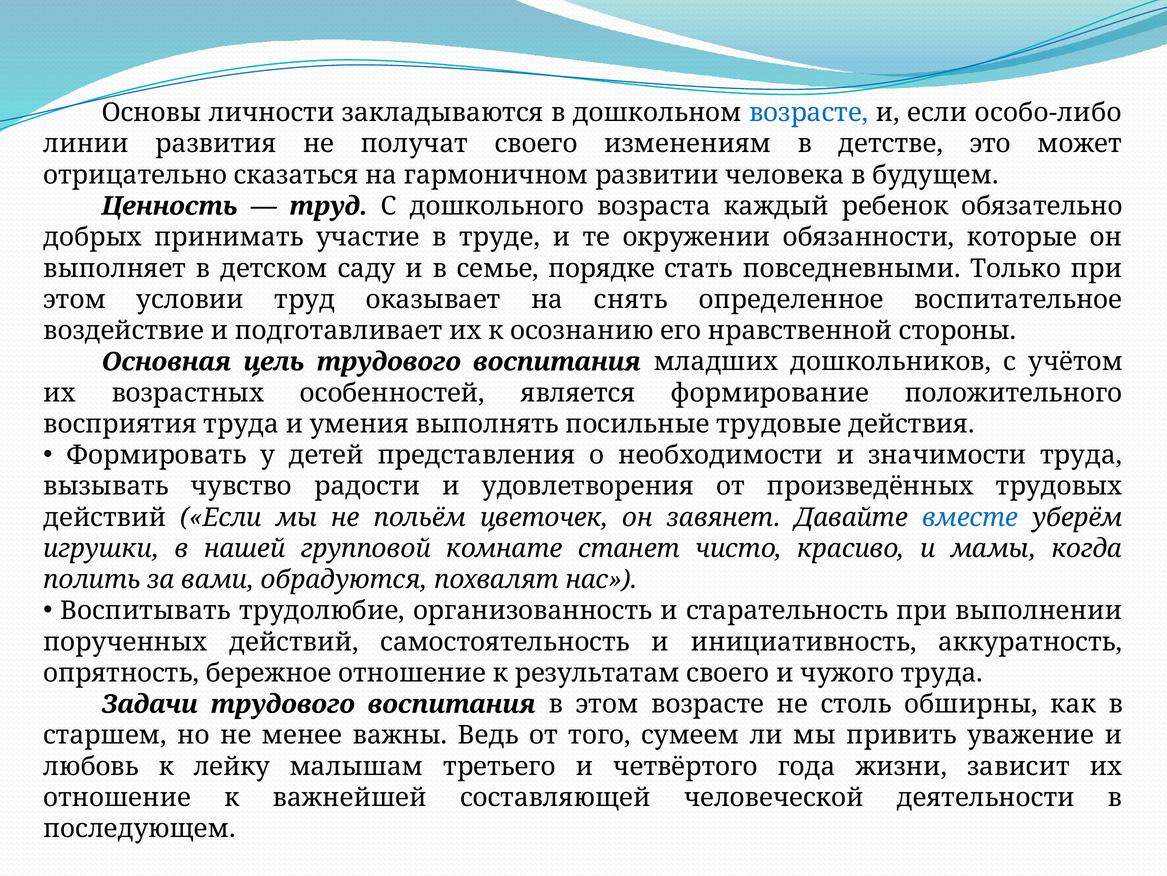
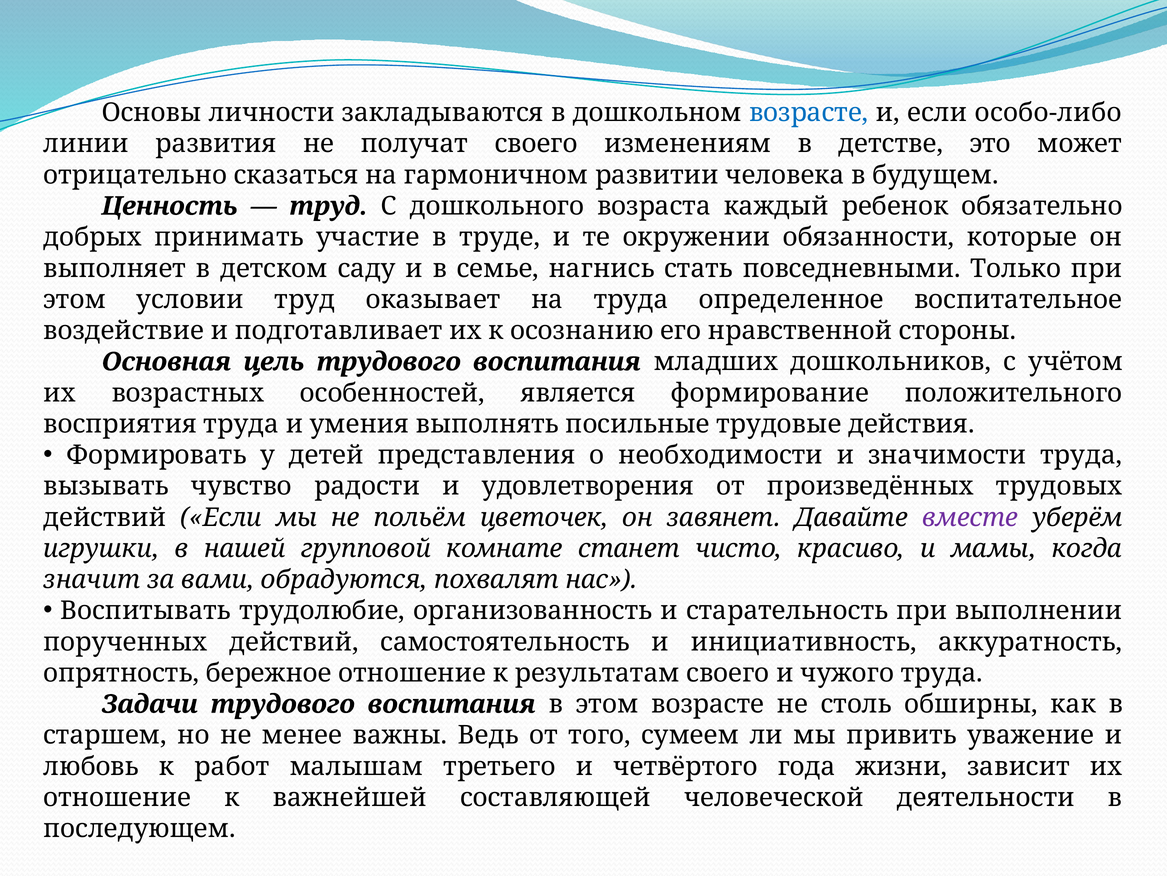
порядке: порядке -> нагнись
на снять: снять -> труда
вместе colour: blue -> purple
полить: полить -> значит
лейку: лейку -> работ
